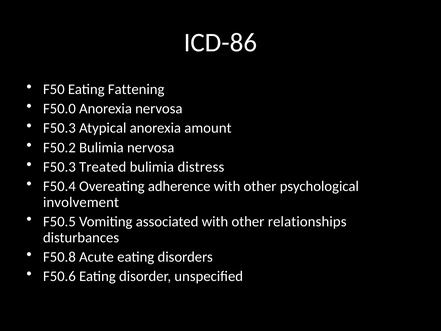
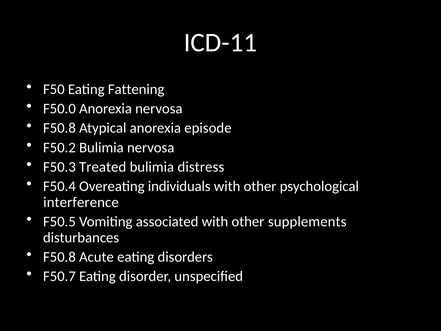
ICD-86: ICD-86 -> ICD-11
F50.3 at (59, 128): F50.3 -> F50.8
amount: amount -> episode
adherence: adherence -> individuals
involvement: involvement -> interference
relationships: relationships -> supplements
F50.6: F50.6 -> F50.7
